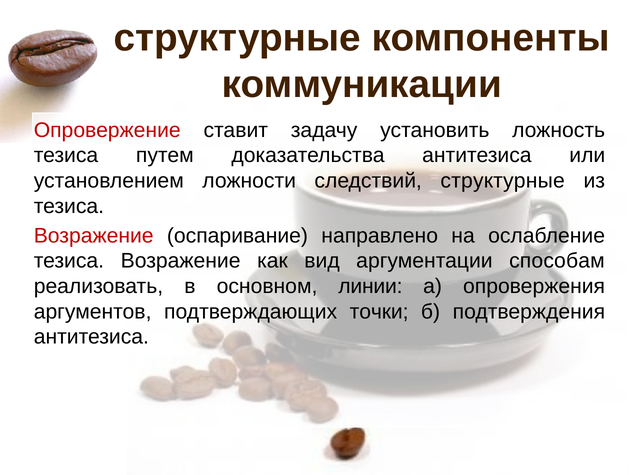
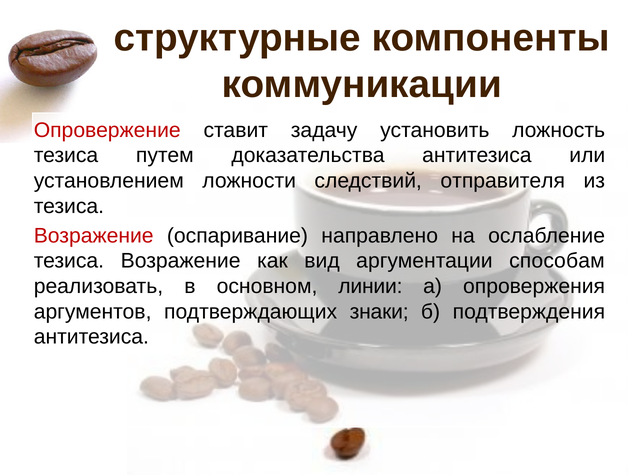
следствий структурные: структурные -> отправителя
точки: точки -> знаки
